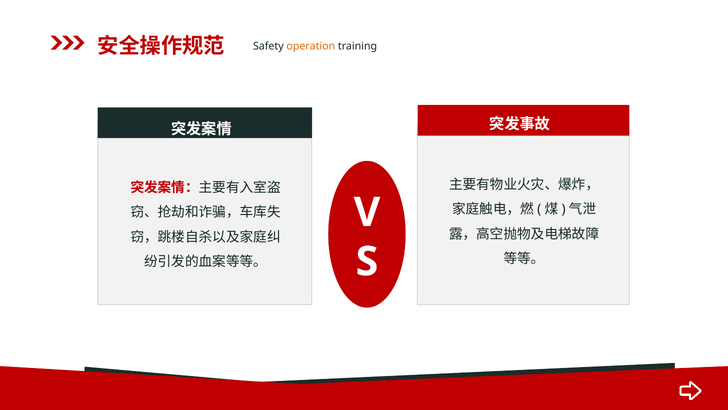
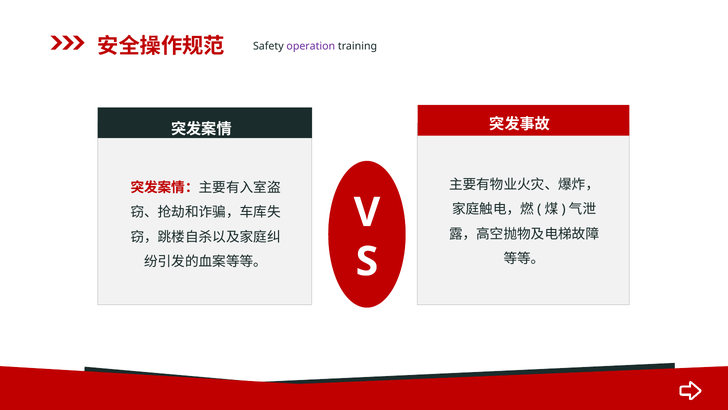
operation colour: orange -> purple
